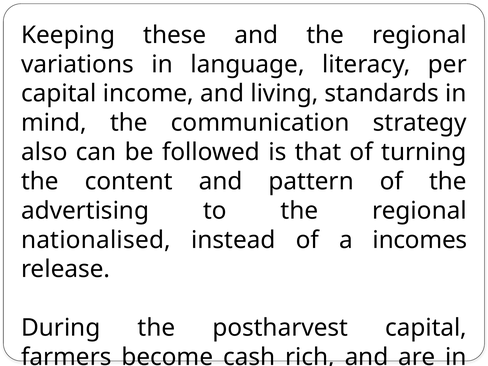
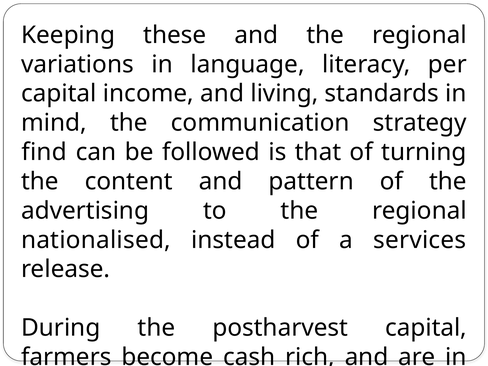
also: also -> find
incomes: incomes -> services
